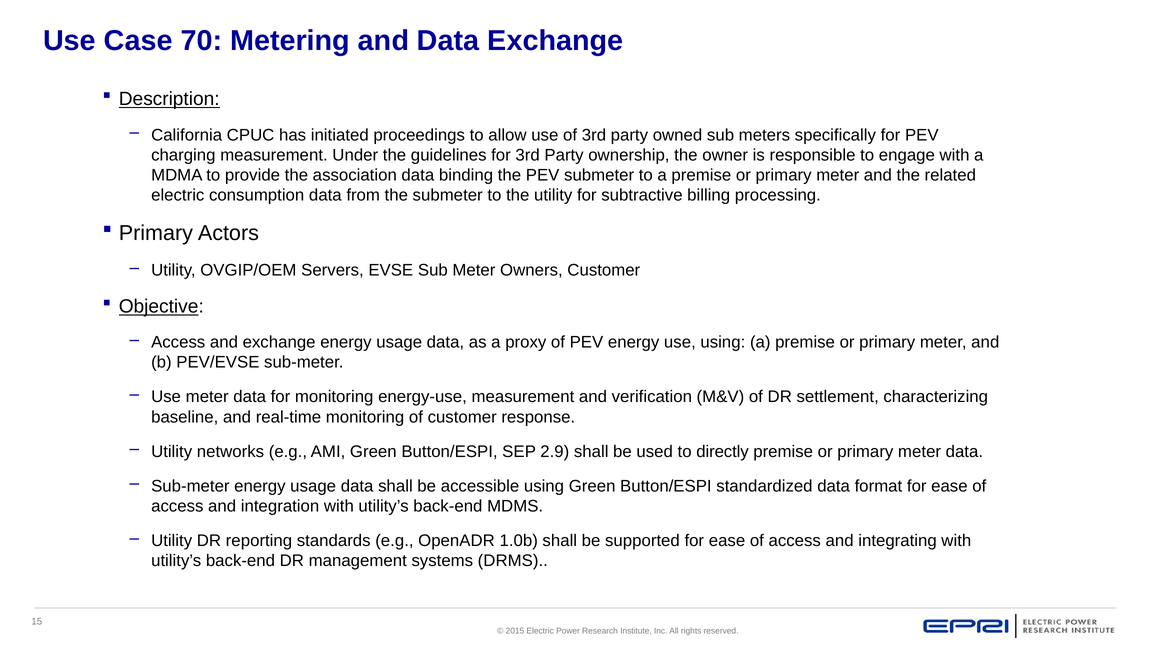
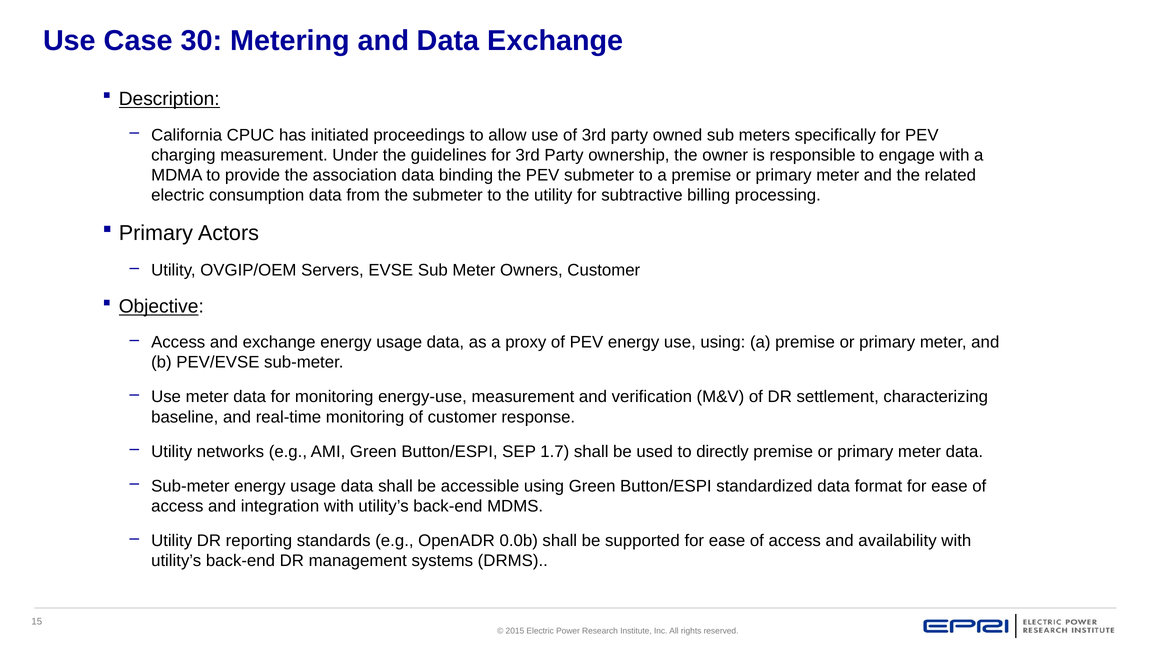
70: 70 -> 30
2.9: 2.9 -> 1.7
1.0b: 1.0b -> 0.0b
integrating: integrating -> availability
